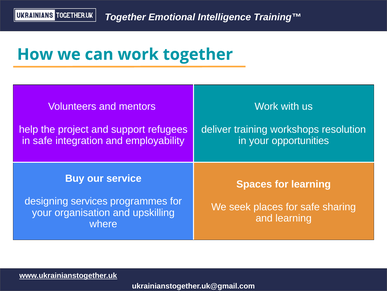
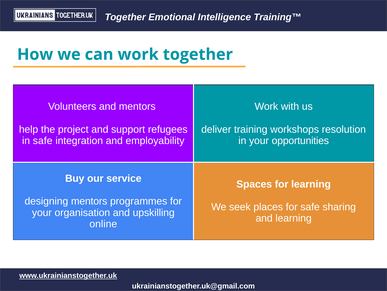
designing services: services -> mentors
where: where -> online
